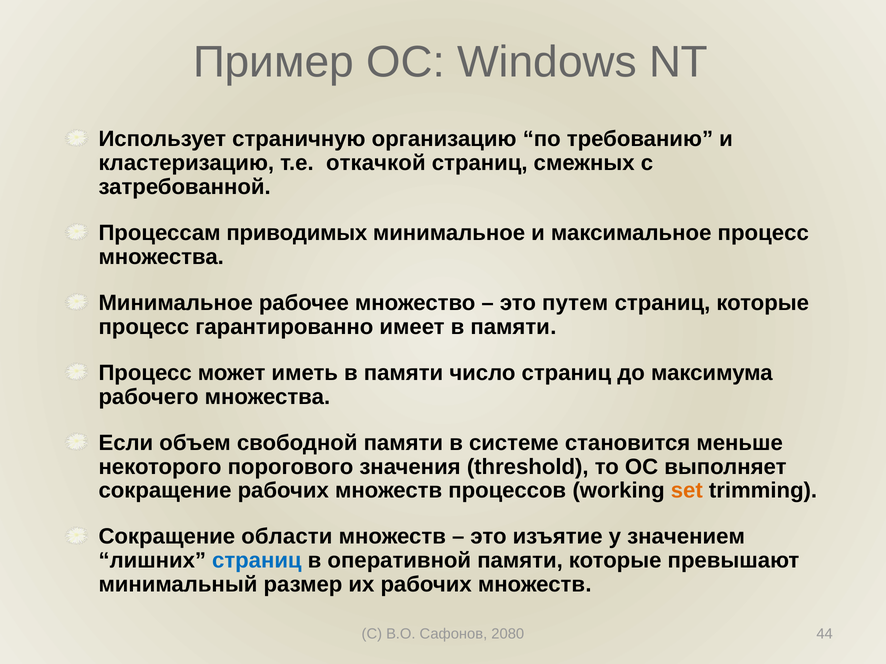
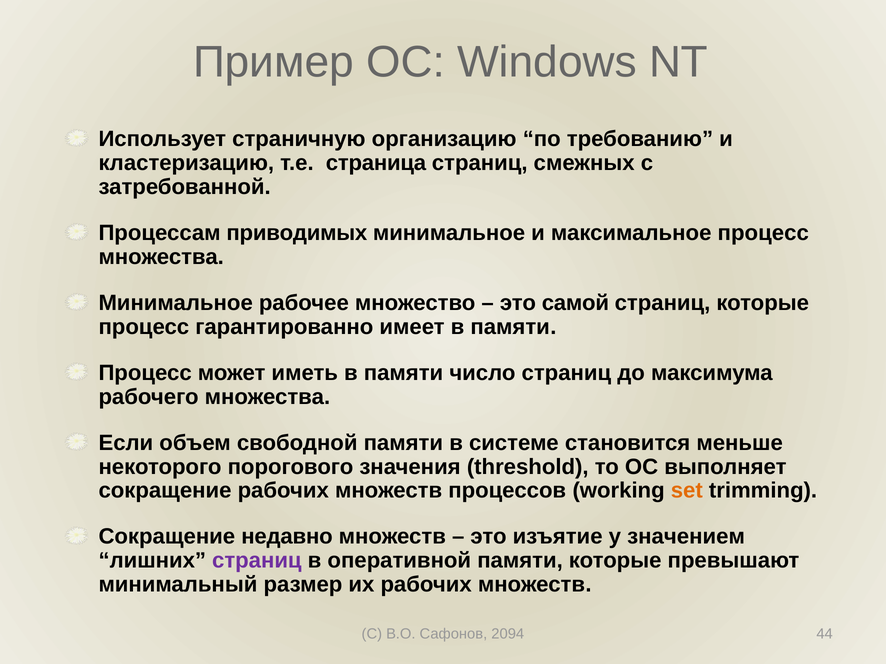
откачкой: откачкой -> страница
путем: путем -> самой
области: области -> недавно
страниц at (257, 561) colour: blue -> purple
2080: 2080 -> 2094
